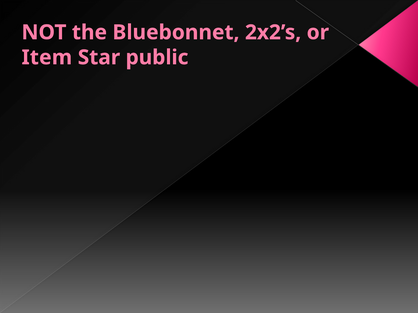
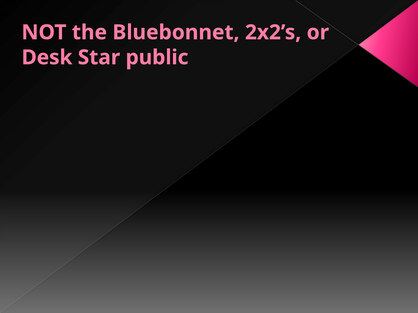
Item: Item -> Desk
